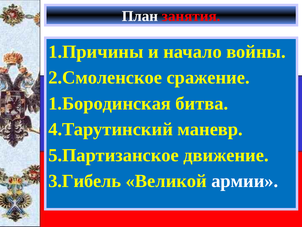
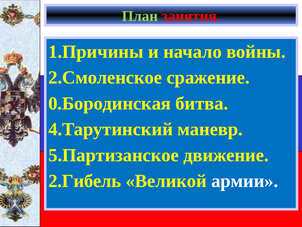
План colour: white -> light green
1.Бородинская: 1.Бородинская -> 0.Бородинская
3.Гибель: 3.Гибель -> 2.Гибель
